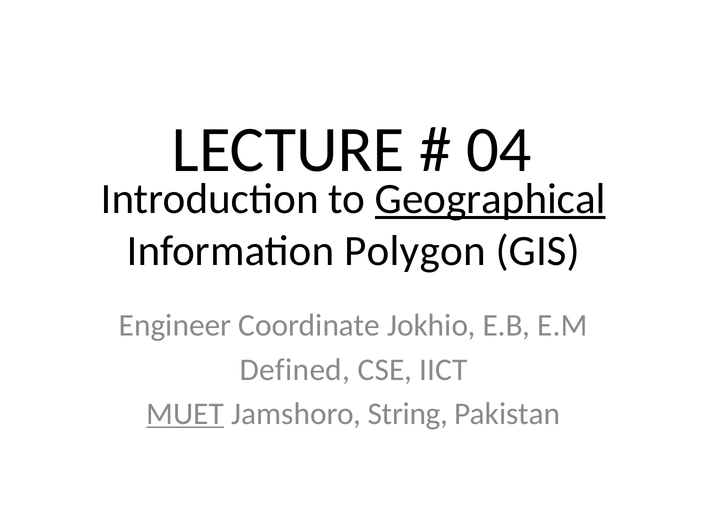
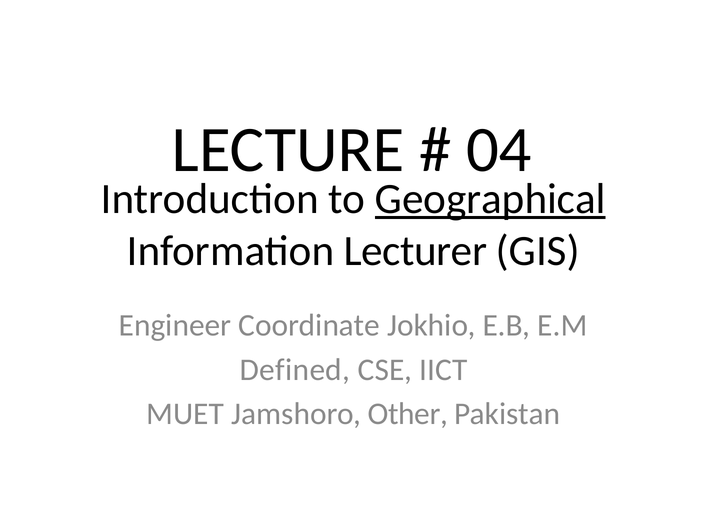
Polygon: Polygon -> Lecturer
MUET underline: present -> none
String: String -> Other
